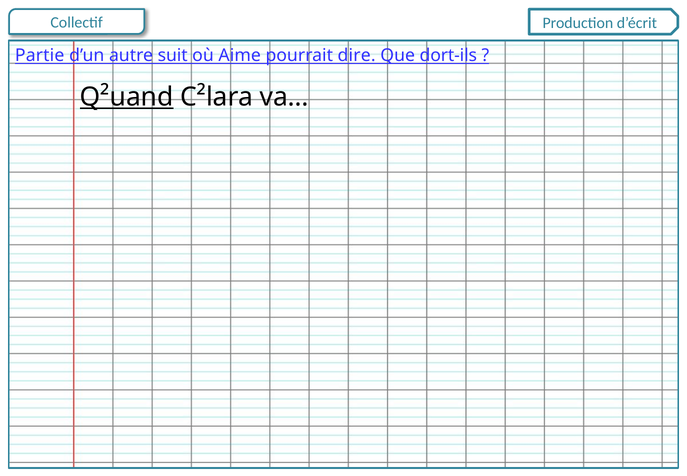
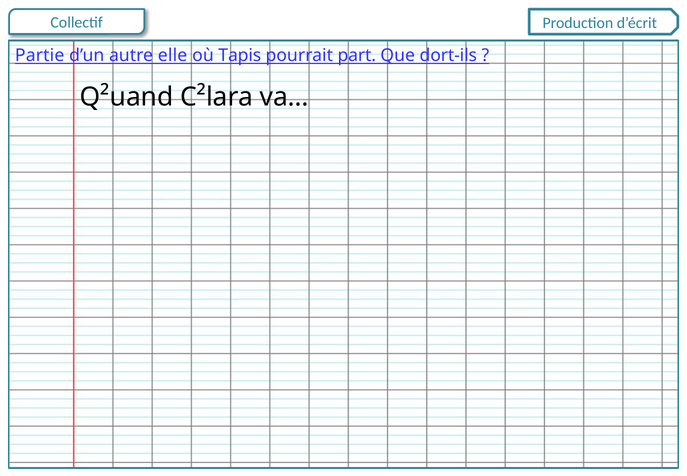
suit: suit -> elle
Aime: Aime -> Tapis
dire: dire -> part
Q²uand underline: present -> none
